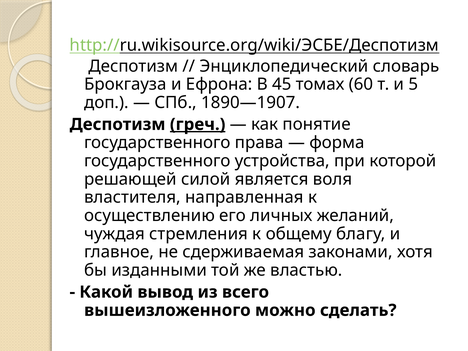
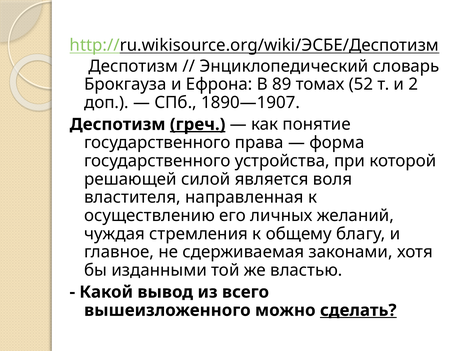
45: 45 -> 89
60: 60 -> 52
5: 5 -> 2
сделать underline: none -> present
